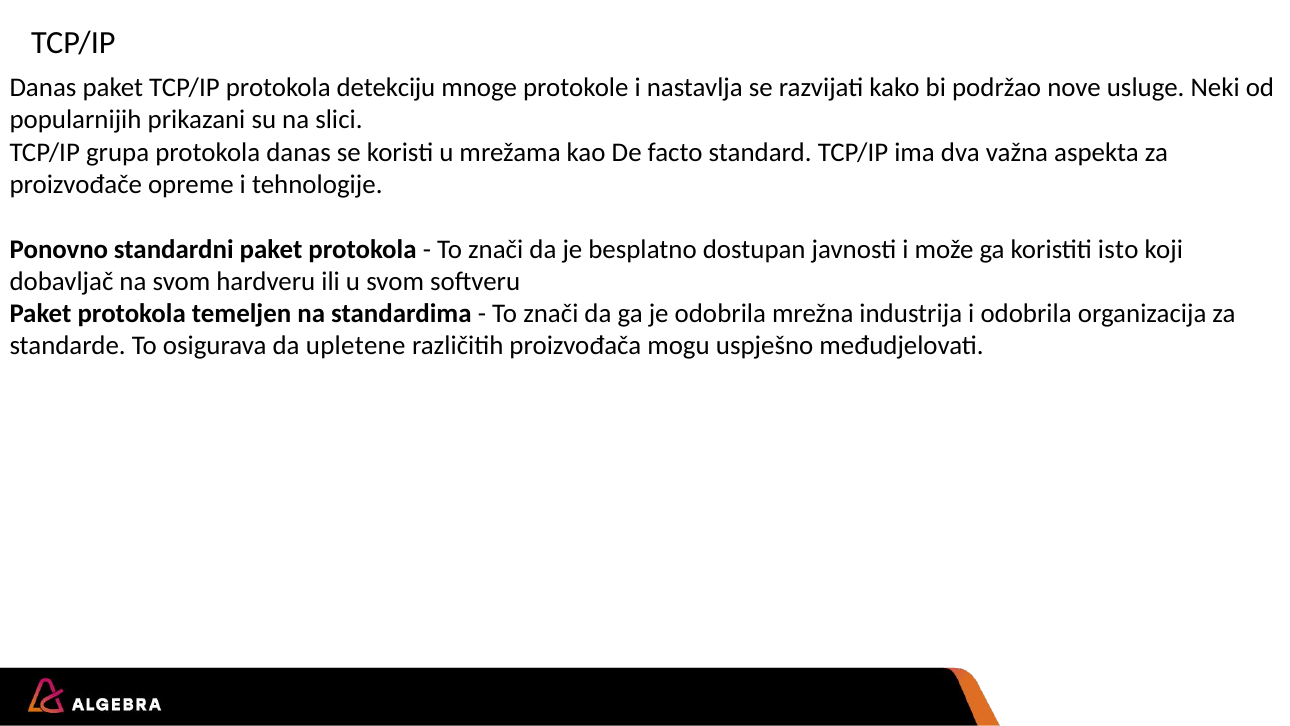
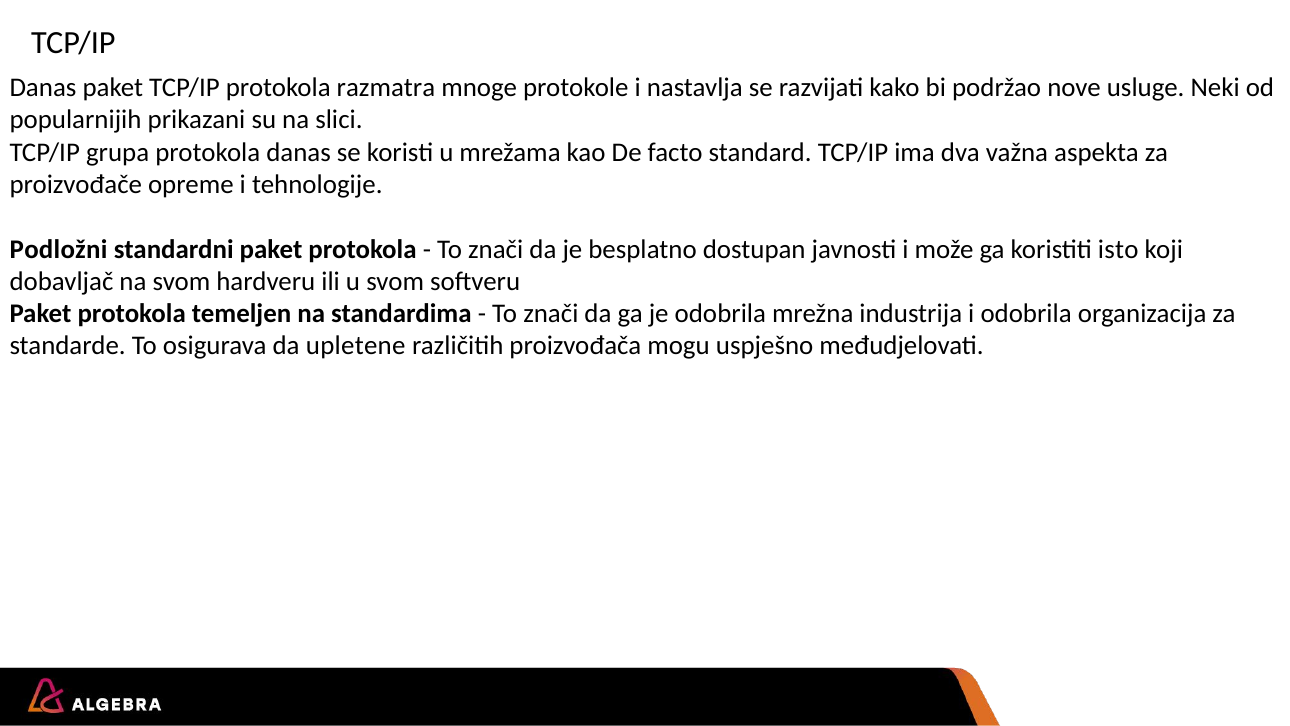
detekciju: detekciju -> razmatra
Ponovno: Ponovno -> Podložni
